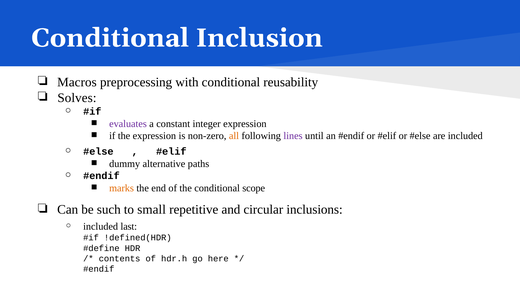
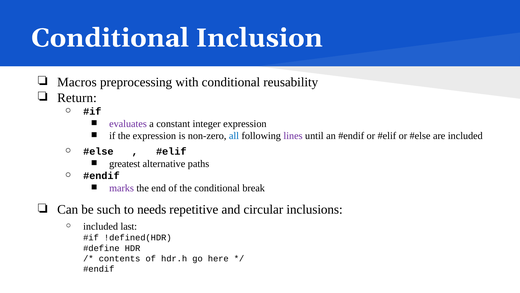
Solves: Solves -> Return
all colour: orange -> blue
dummy: dummy -> greatest
marks colour: orange -> purple
scope: scope -> break
small: small -> needs
